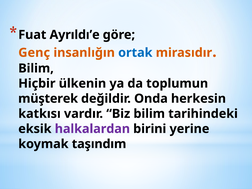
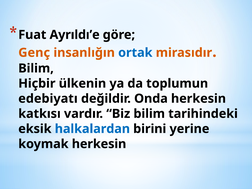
müşterek: müşterek -> edebiyatı
halkalardan colour: purple -> blue
koymak taşındım: taşındım -> herkesin
